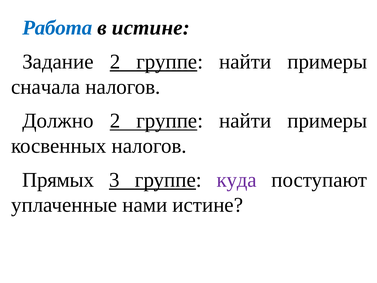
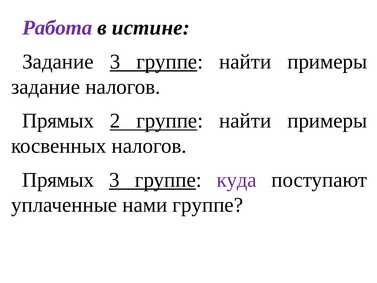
Работа colour: blue -> purple
Задание 2: 2 -> 3
сначала at (46, 87): сначала -> задание
Должно at (58, 121): Должно -> Прямых
нами истине: истине -> группе
